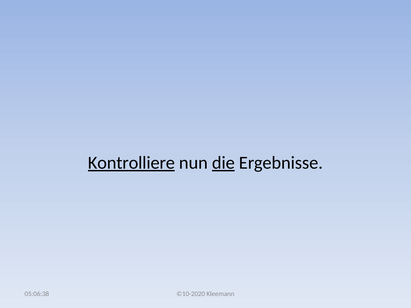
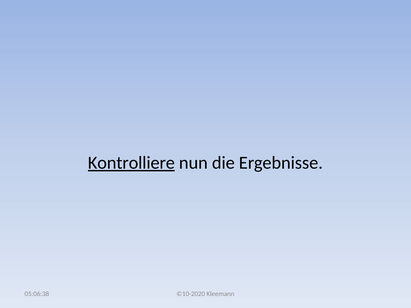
die underline: present -> none
